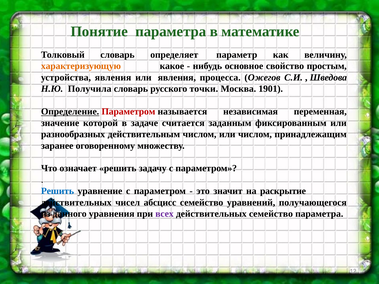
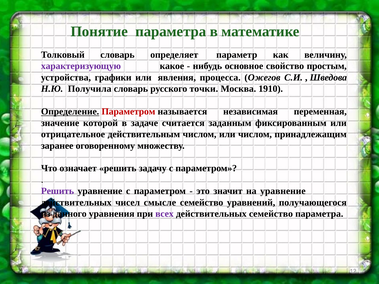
характеризующую colour: orange -> purple
устройства явления: явления -> графики
1901: 1901 -> 1910
разнообразных: разнообразных -> отрицательное
Решить at (57, 191) colour: blue -> purple
на раскрытие: раскрытие -> уравнение
абсцисс: абсцисс -> смысле
